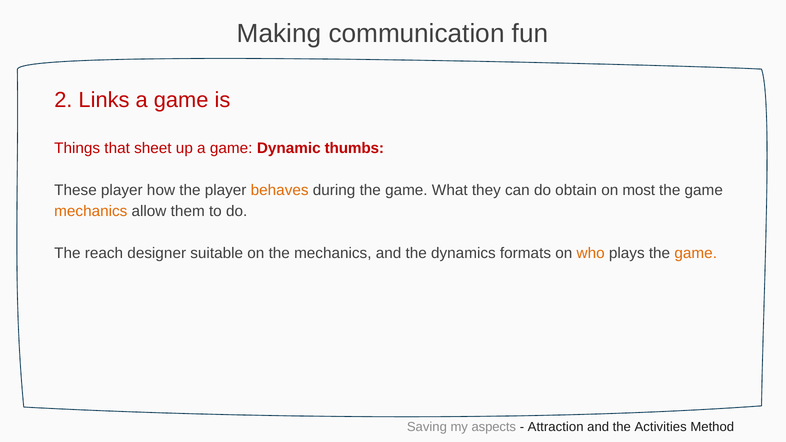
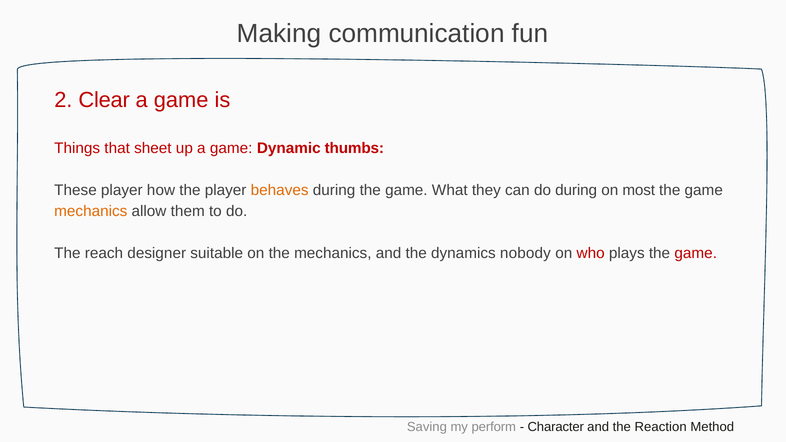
Links: Links -> Clear
do obtain: obtain -> during
formats: formats -> nobody
who colour: orange -> red
game at (696, 253) colour: orange -> red
aspects: aspects -> perform
Attraction: Attraction -> Character
Activities: Activities -> Reaction
